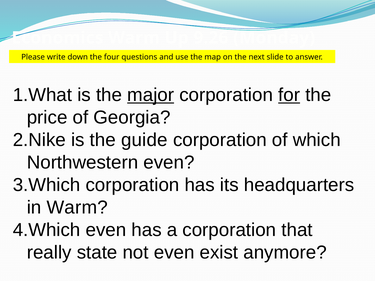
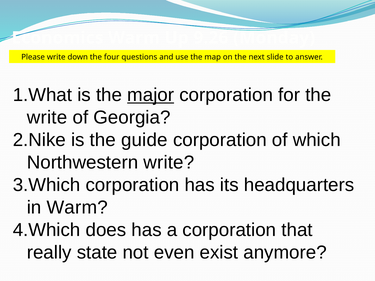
for underline: present -> none
price at (47, 118): price -> write
Northwestern even: even -> write
even at (106, 230): even -> does
